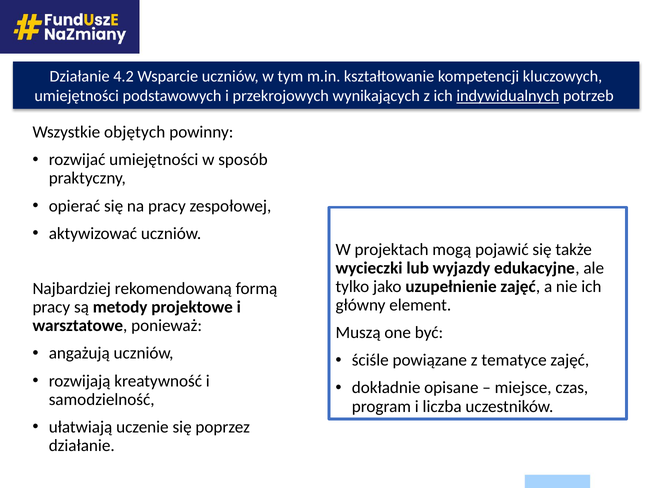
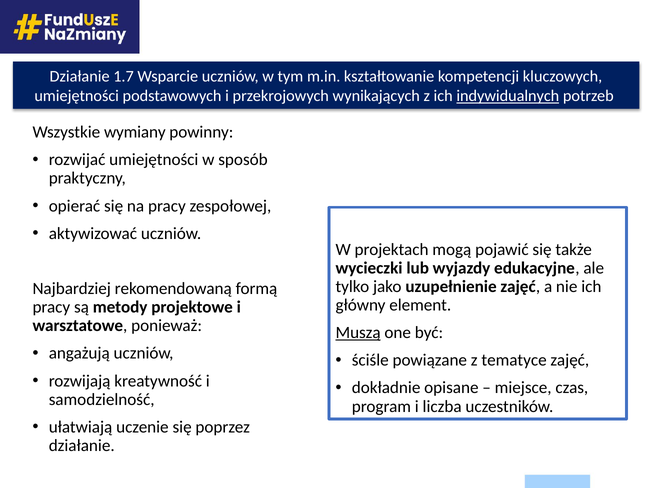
4.2: 4.2 -> 1.7
objętych: objętych -> wymiany
Muszą underline: none -> present
